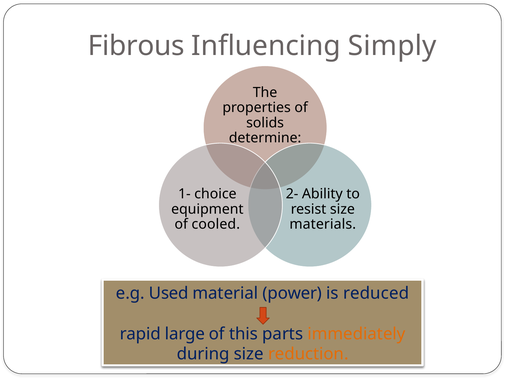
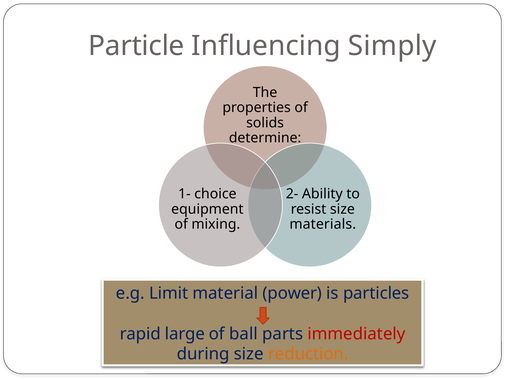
Fibrous: Fibrous -> Particle
cooled: cooled -> mixing
Used: Used -> Limit
reduced: reduced -> particles
this: this -> ball
immediately colour: orange -> red
